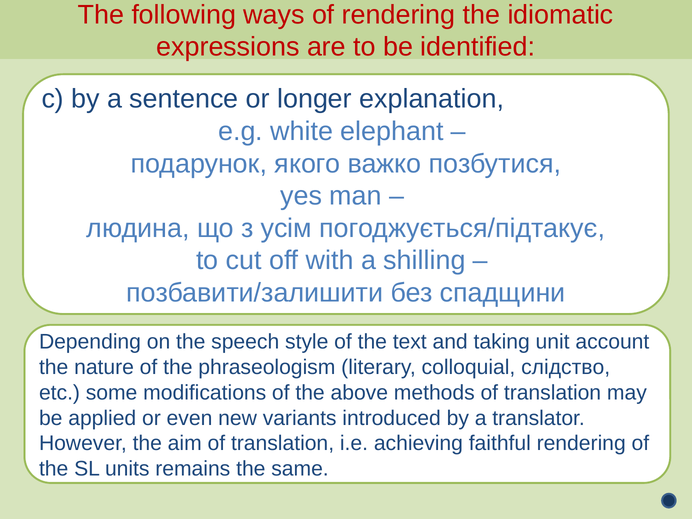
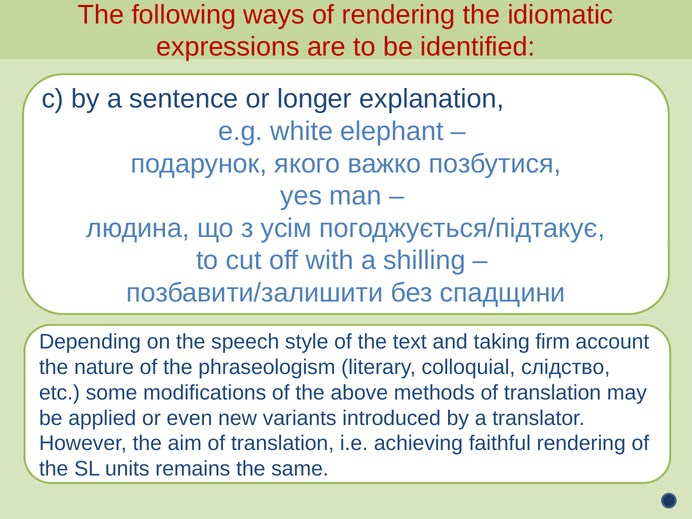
unit: unit -> firm
